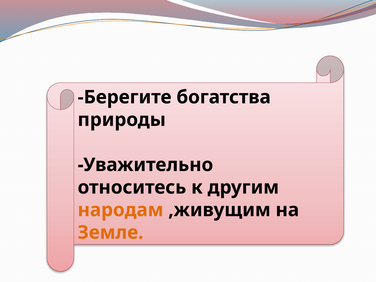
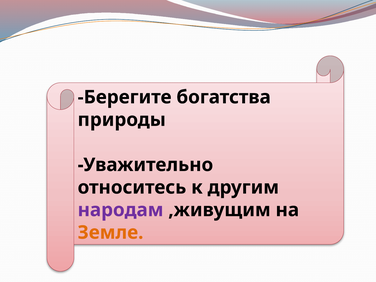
народам colour: orange -> purple
